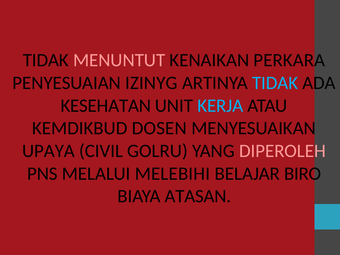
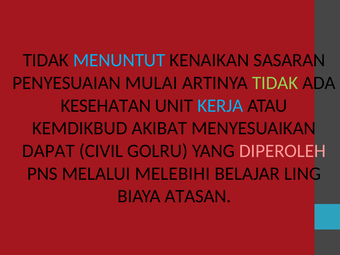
MENUNTUT colour: pink -> light blue
PERKARA: PERKARA -> SASARAN
IZINYG: IZINYG -> MULAI
TIDAK at (275, 83) colour: light blue -> light green
DOSEN: DOSEN -> AKIBAT
UPAYA: UPAYA -> DAPAT
BIRO: BIRO -> LING
